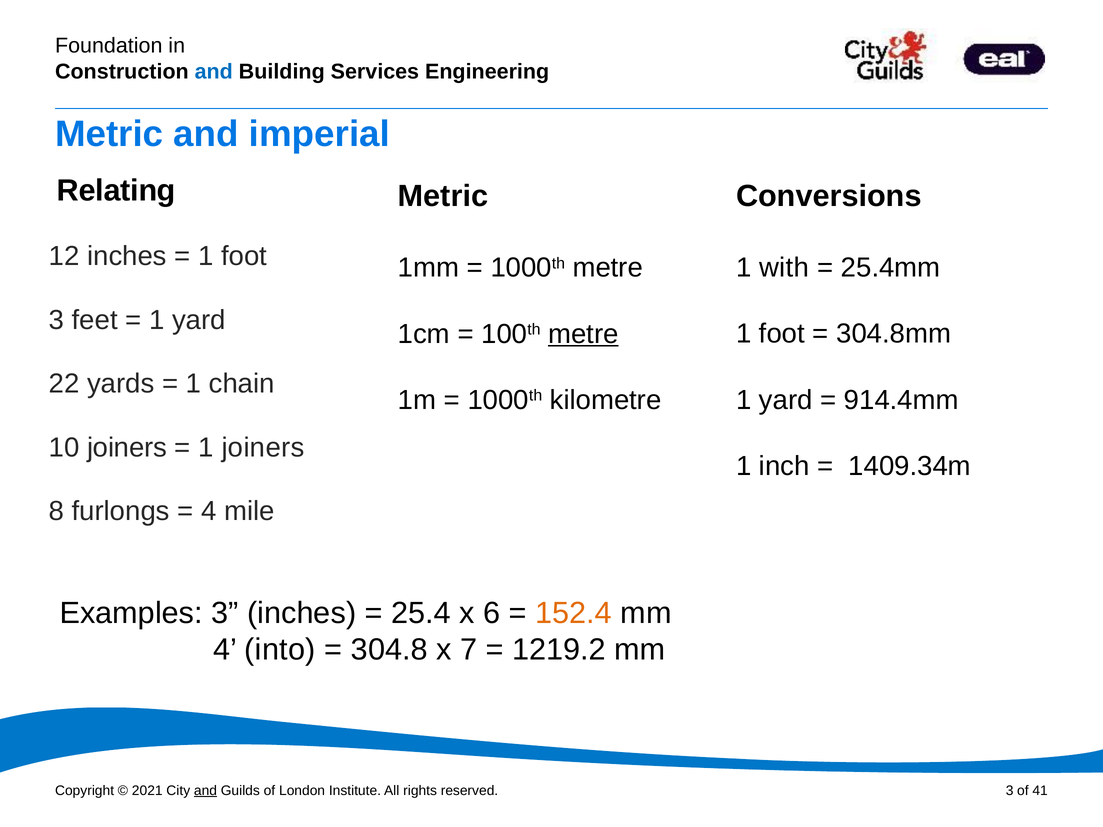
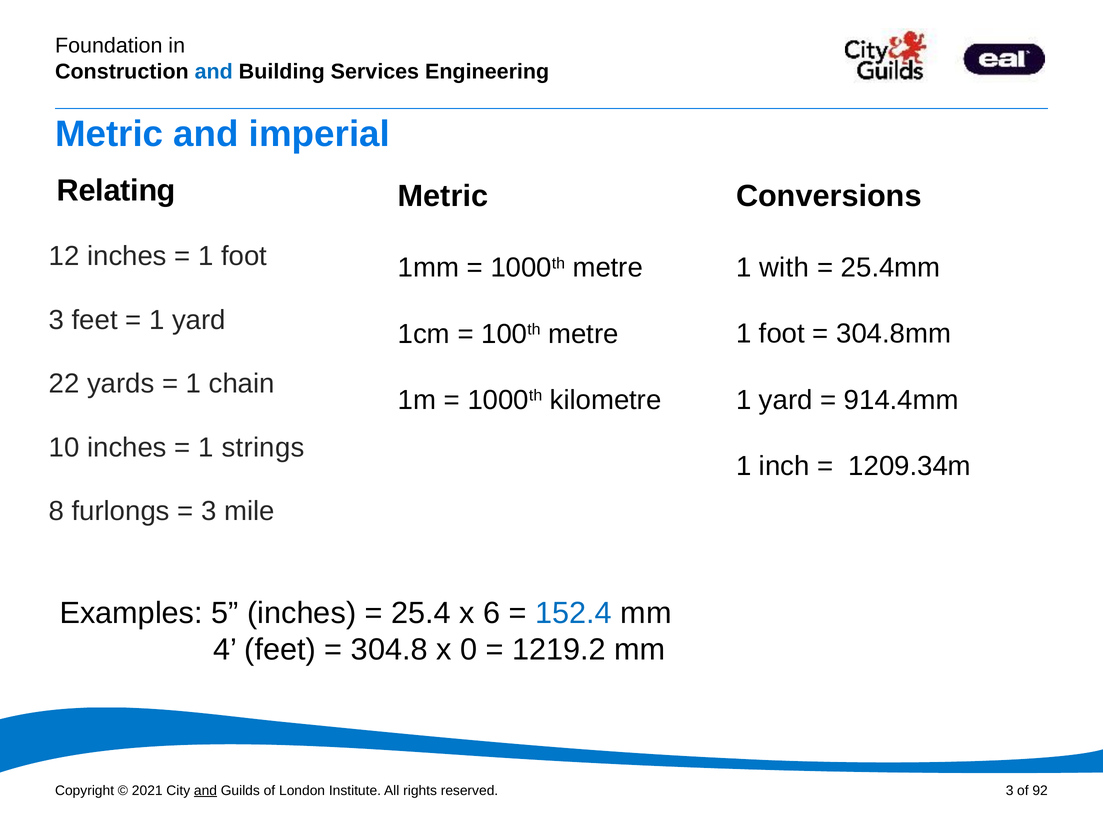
metre at (583, 334) underline: present -> none
10 joiners: joiners -> inches
1 joiners: joiners -> strings
1409.34m: 1409.34m -> 1209.34m
4 at (209, 511): 4 -> 3
Examples 3: 3 -> 5
152.4 colour: orange -> blue
4 into: into -> feet
7: 7 -> 0
41: 41 -> 92
